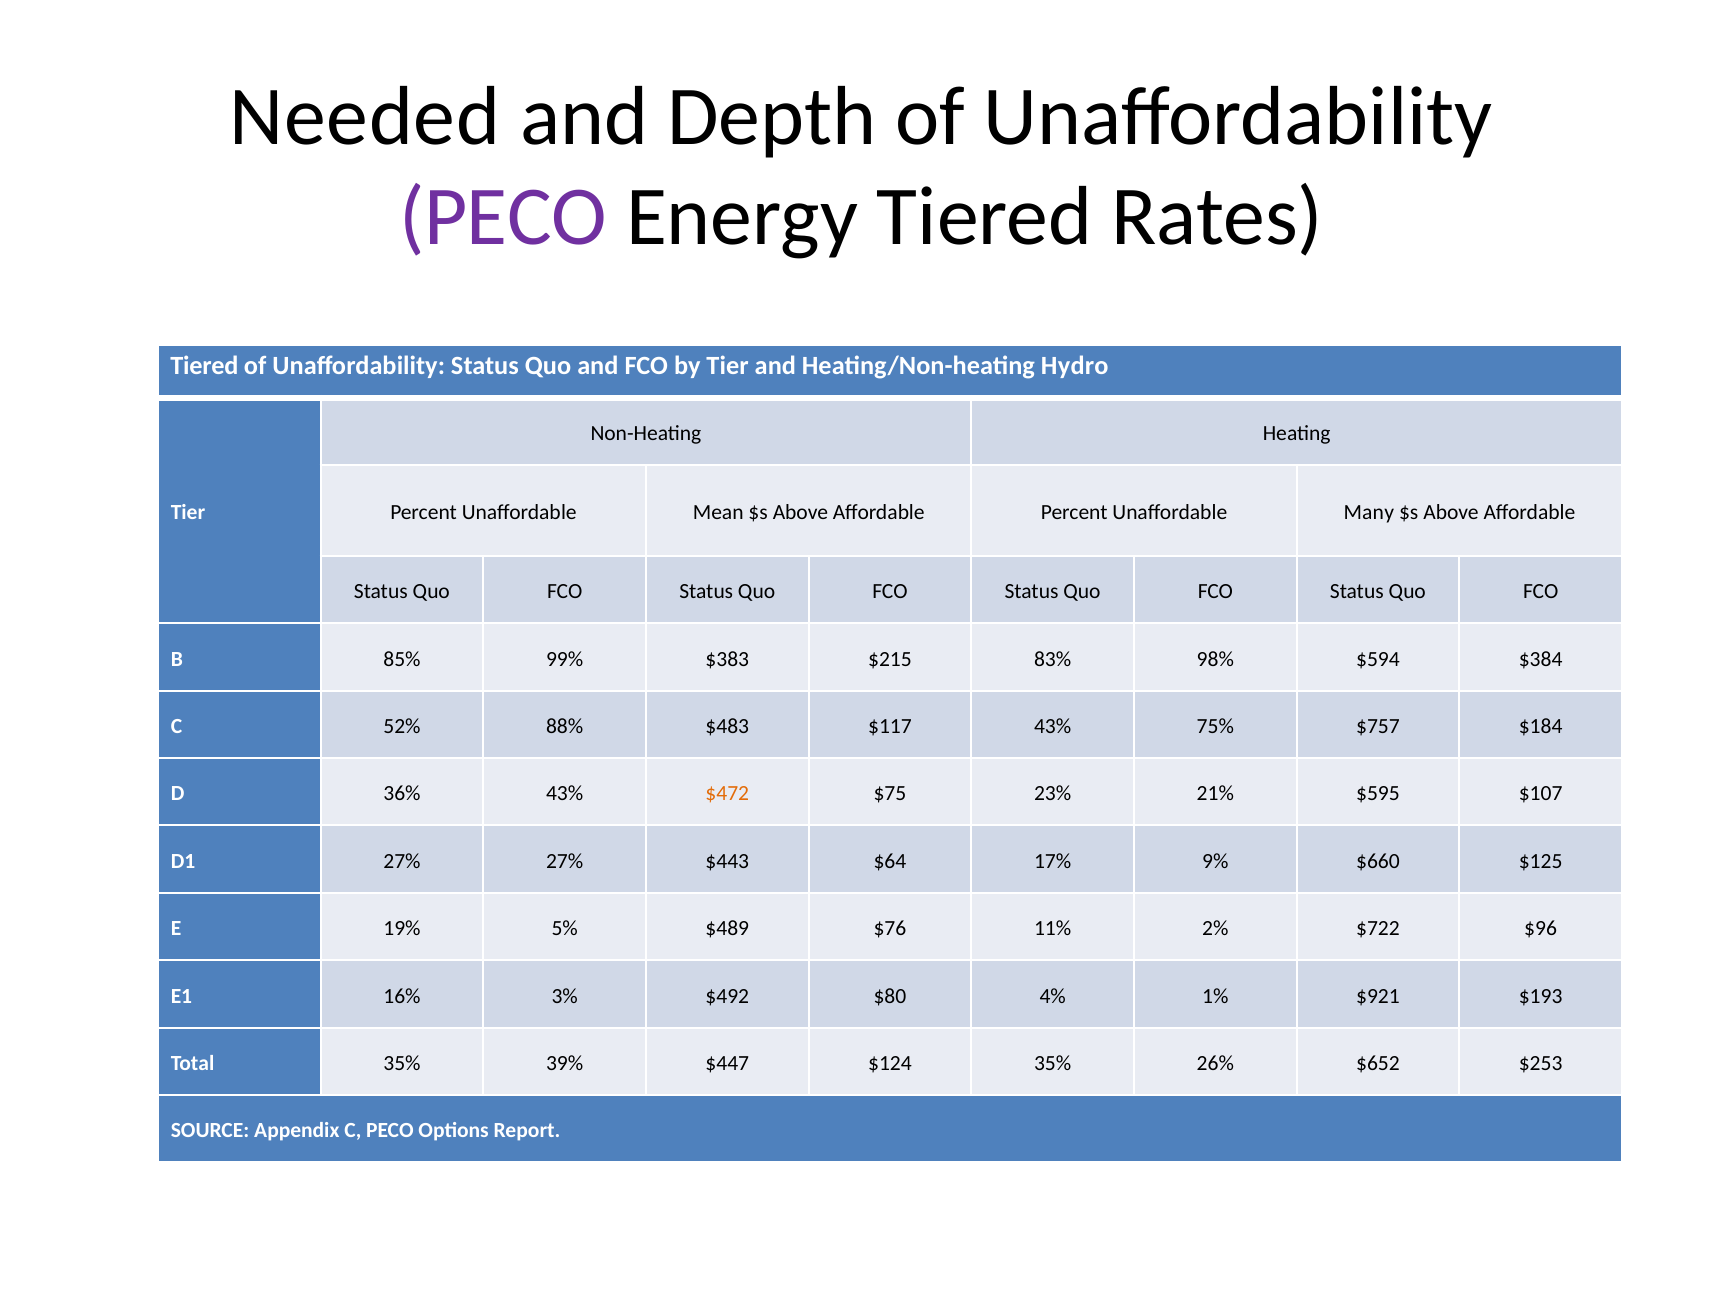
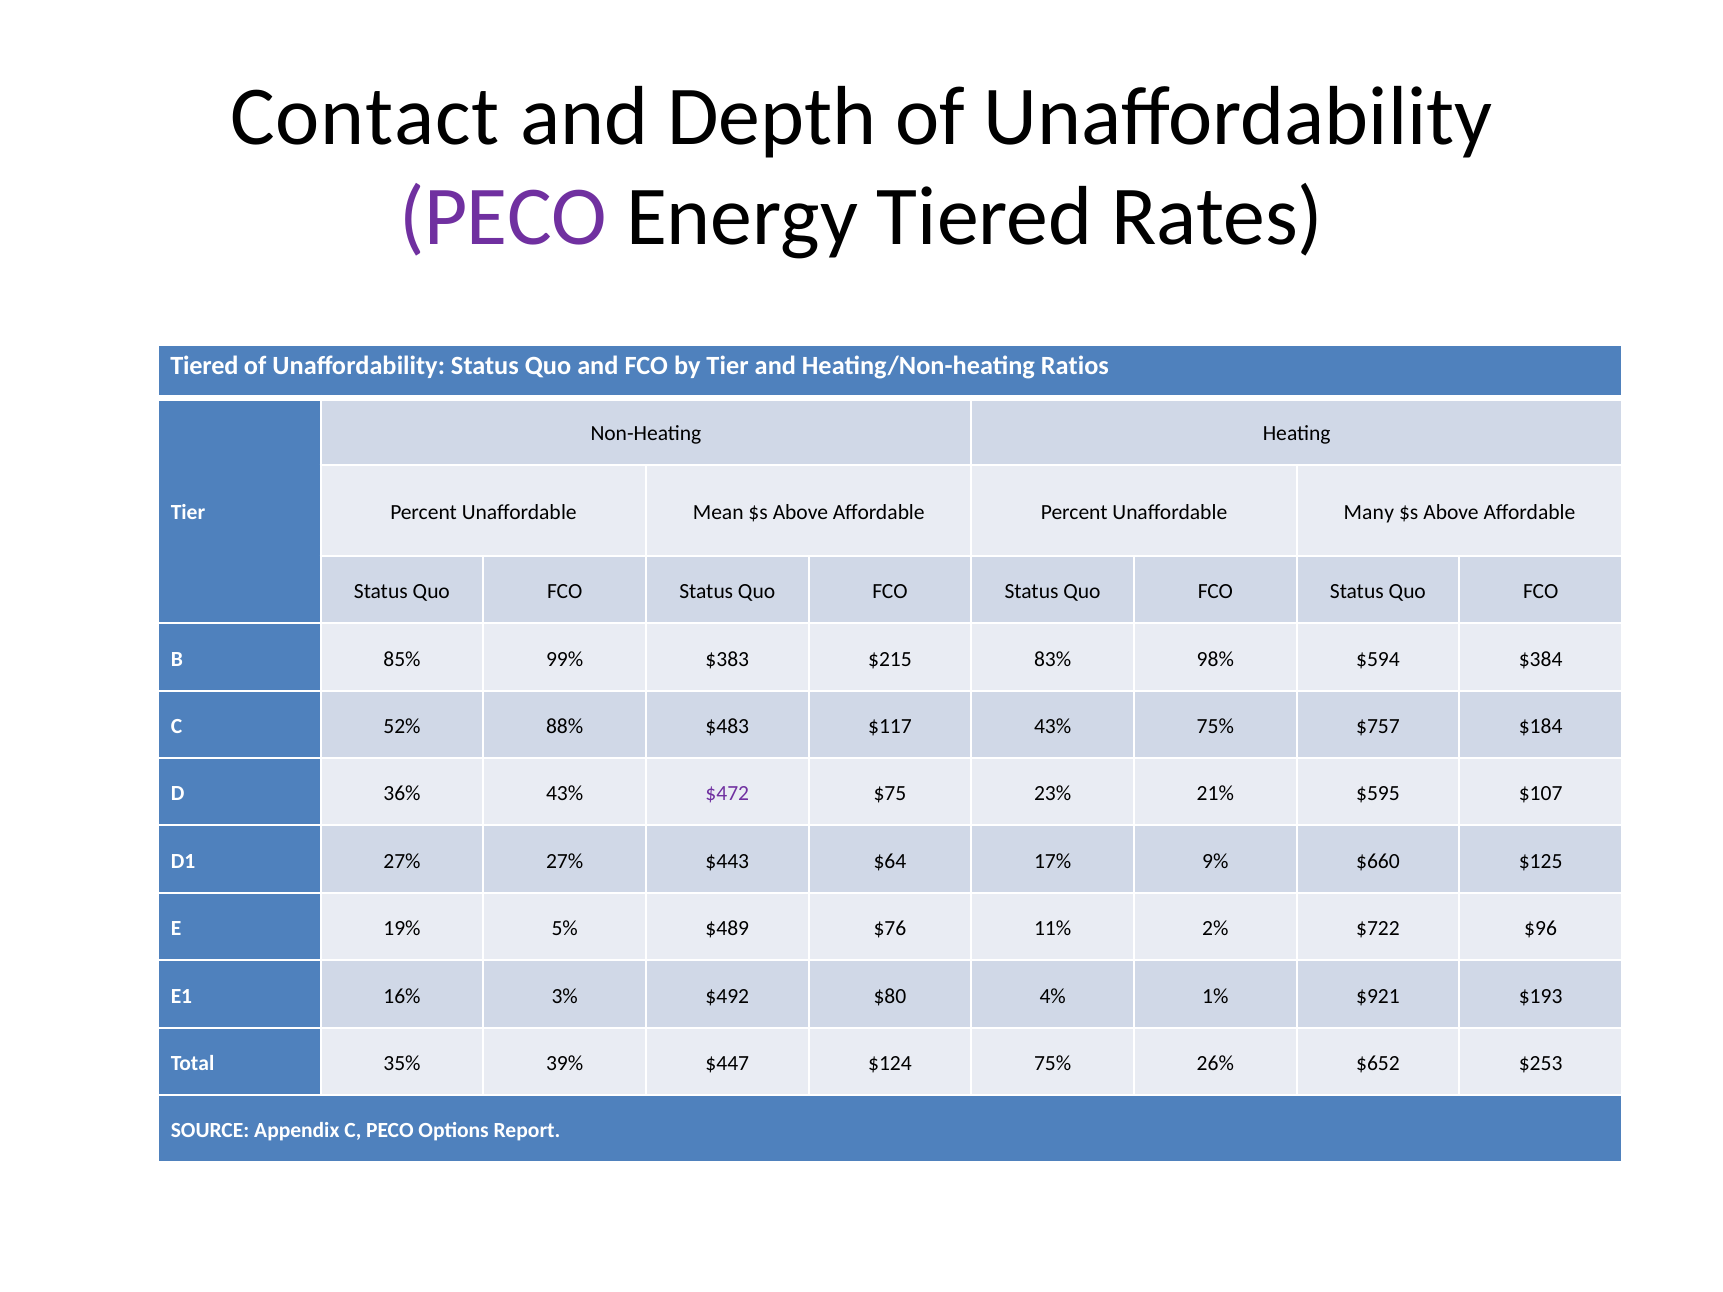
Needed: Needed -> Contact
Hydro: Hydro -> Ratios
$472 colour: orange -> purple
$124 35%: 35% -> 75%
